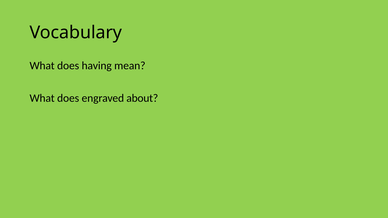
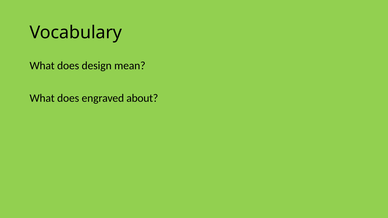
having: having -> design
